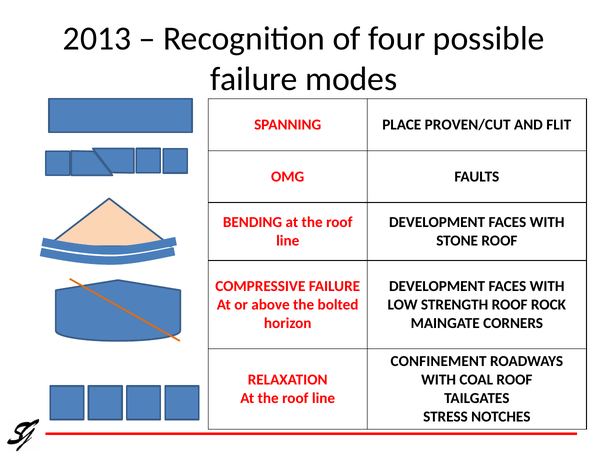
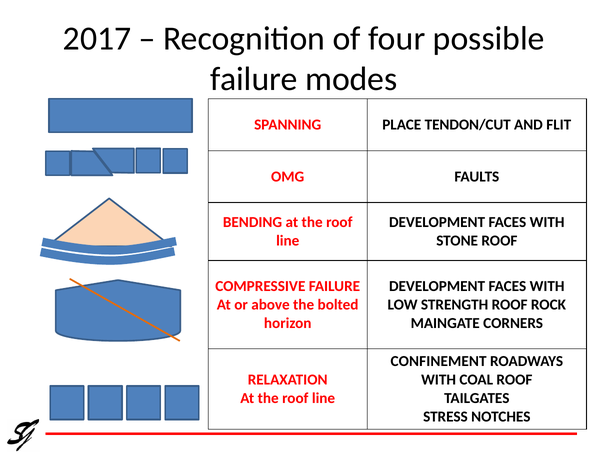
2013: 2013 -> 2017
PROVEN/CUT: PROVEN/CUT -> TENDON/CUT
